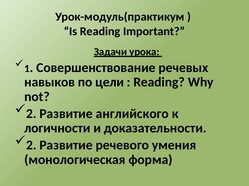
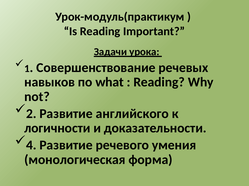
цели: цели -> what
2 at (31, 146): 2 -> 4
